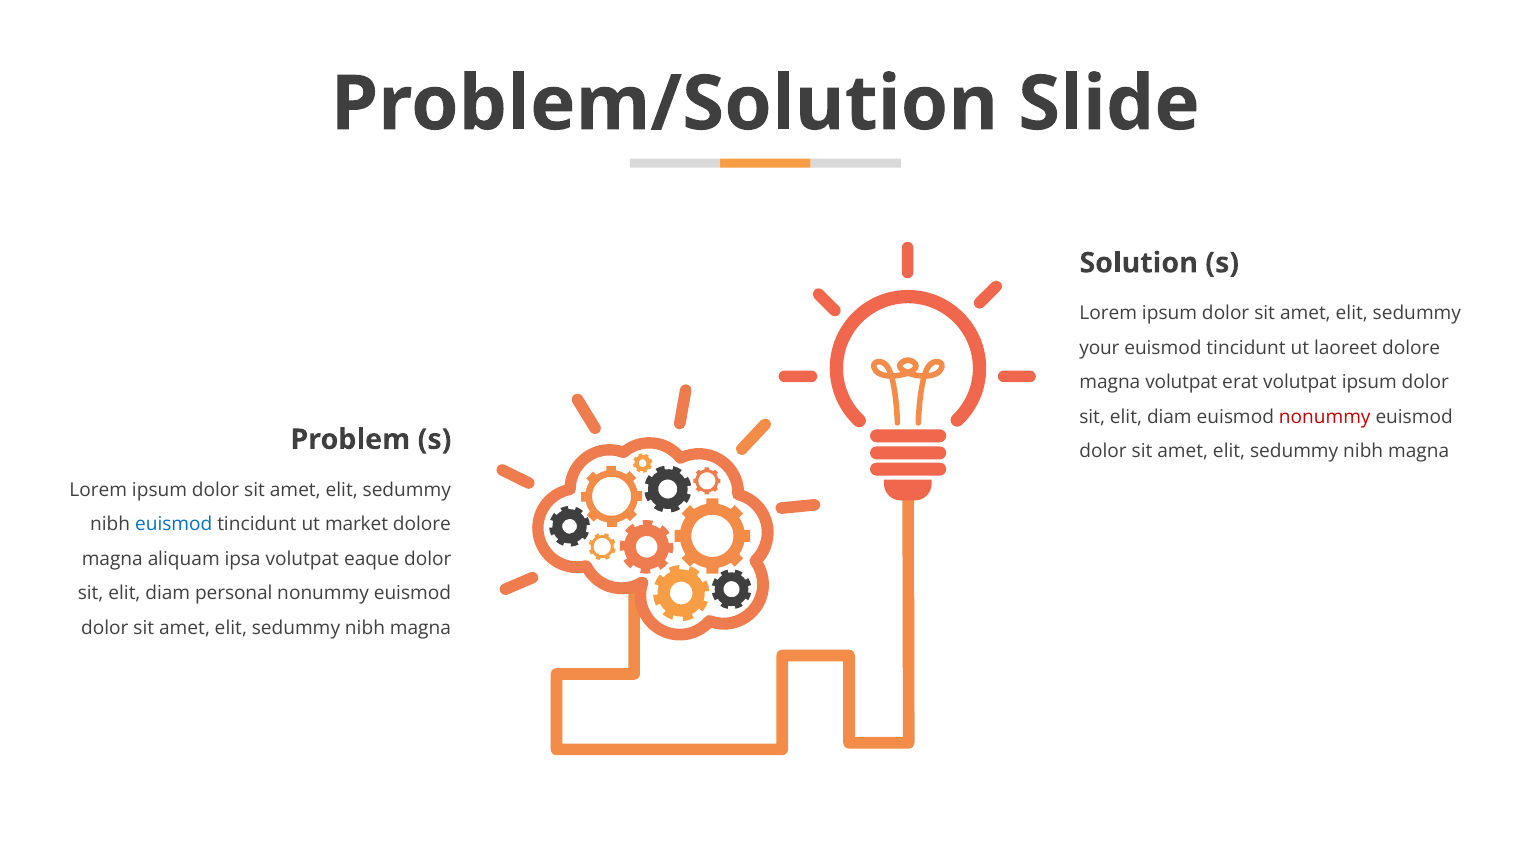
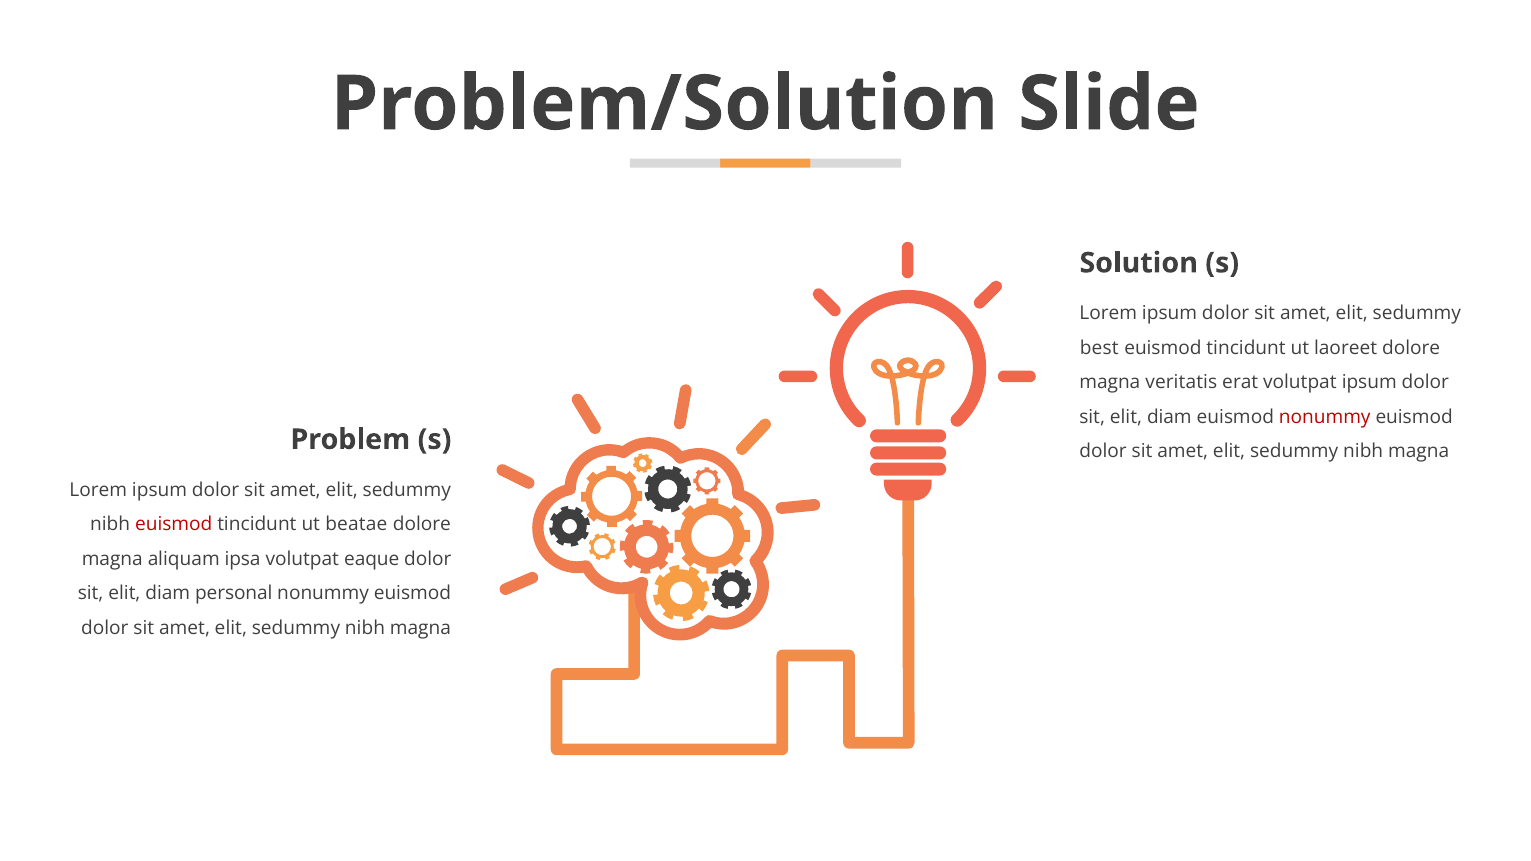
your: your -> best
magna volutpat: volutpat -> veritatis
euismod at (174, 525) colour: blue -> red
market: market -> beatae
